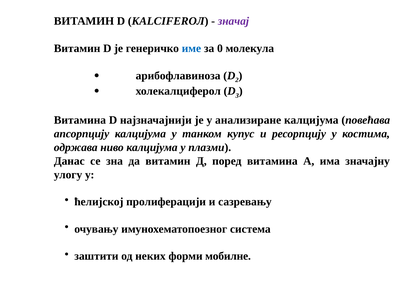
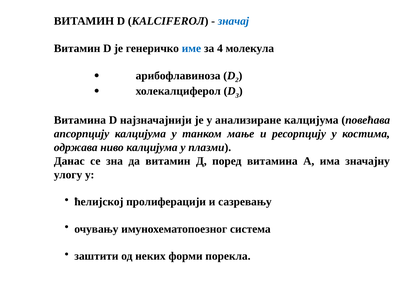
значај colour: purple -> blue
0: 0 -> 4
купус: купус -> мање
мобилне: мобилне -> порекла
